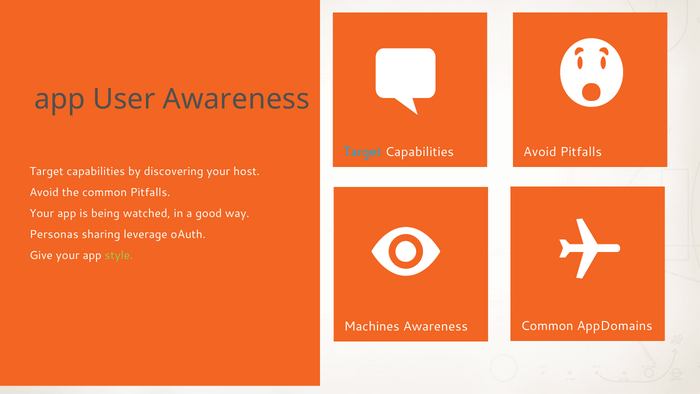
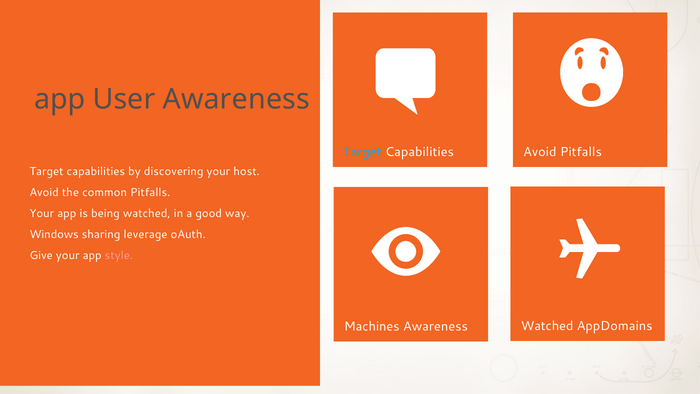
Personas: Personas -> Windows
style colour: light green -> pink
Common at (547, 326): Common -> Watched
